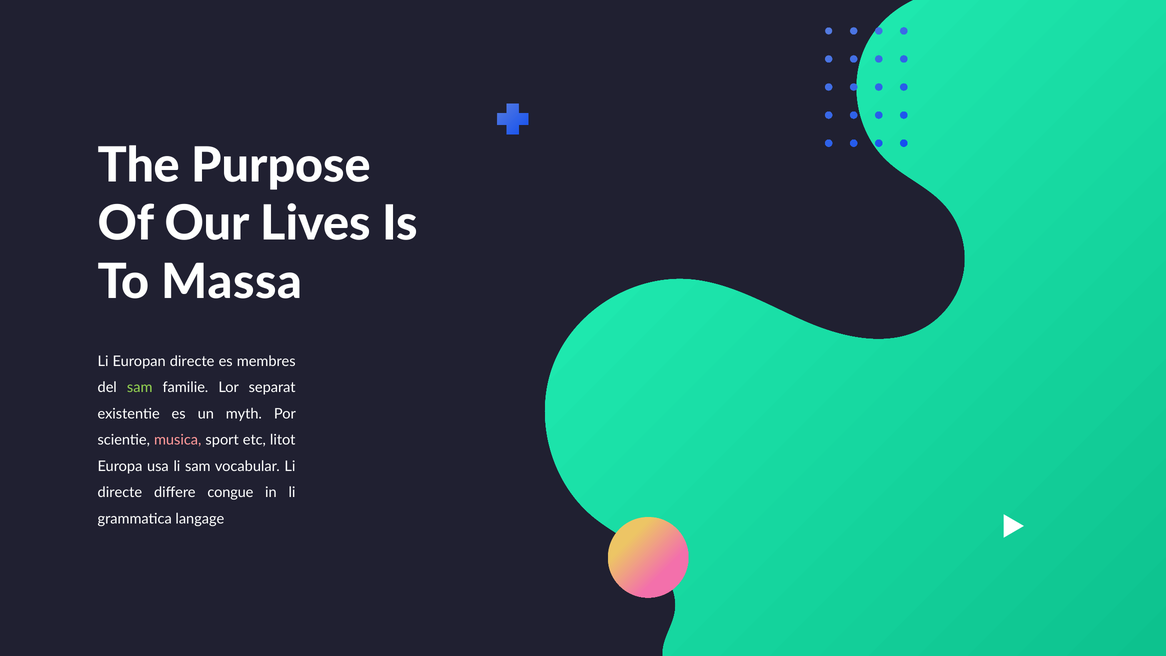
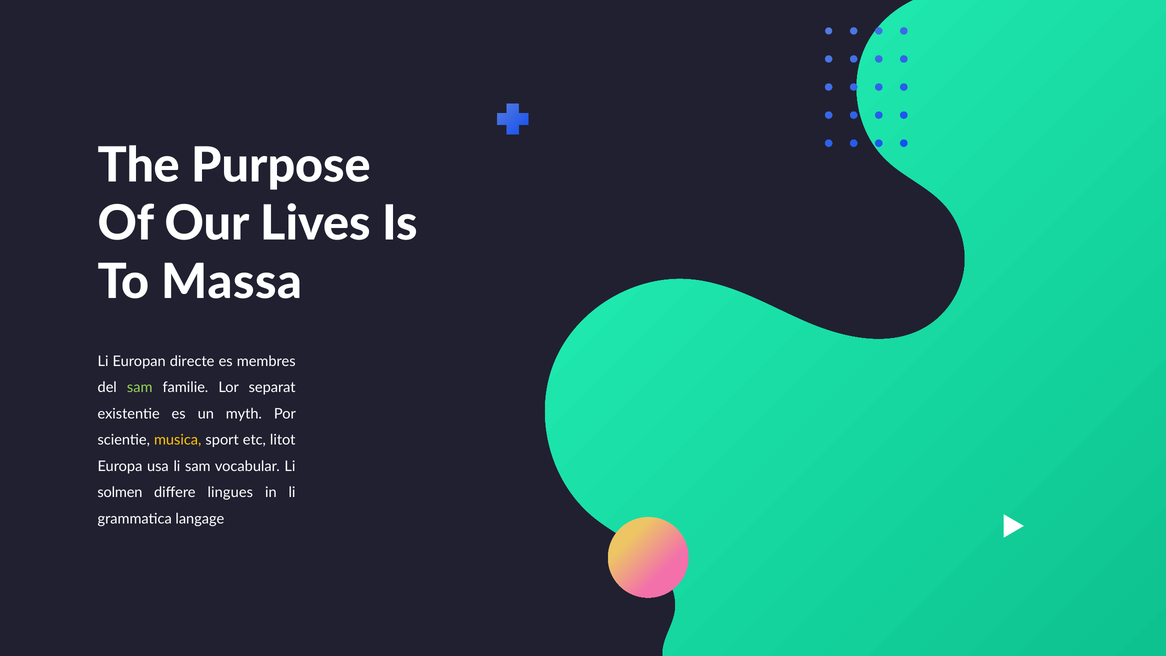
musica colour: pink -> yellow
directe at (120, 492): directe -> solmen
congue: congue -> lingues
